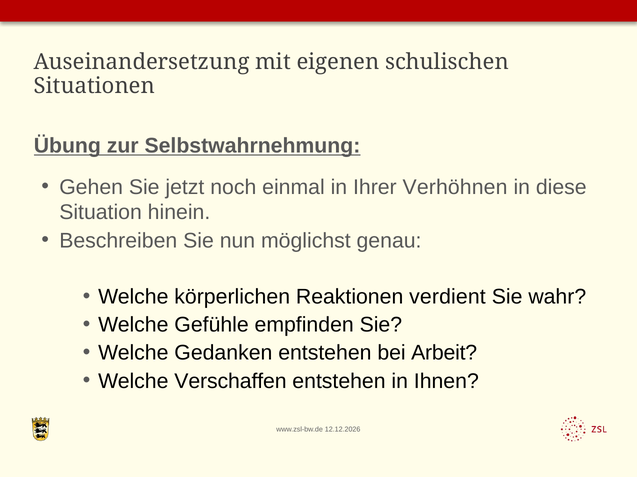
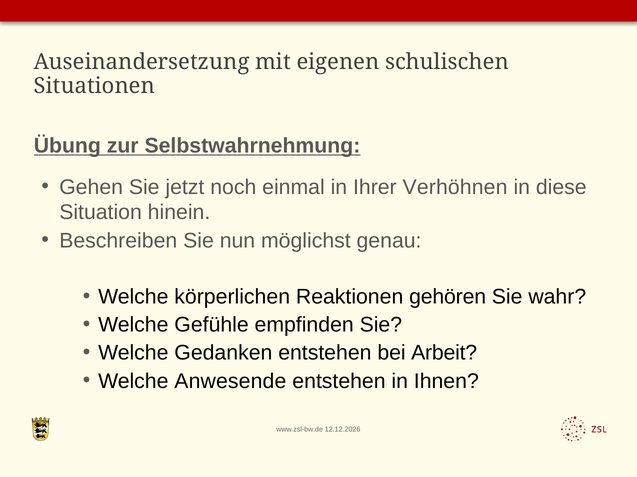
verdient: verdient -> gehören
Verschaffen: Verschaffen -> Anwesende
